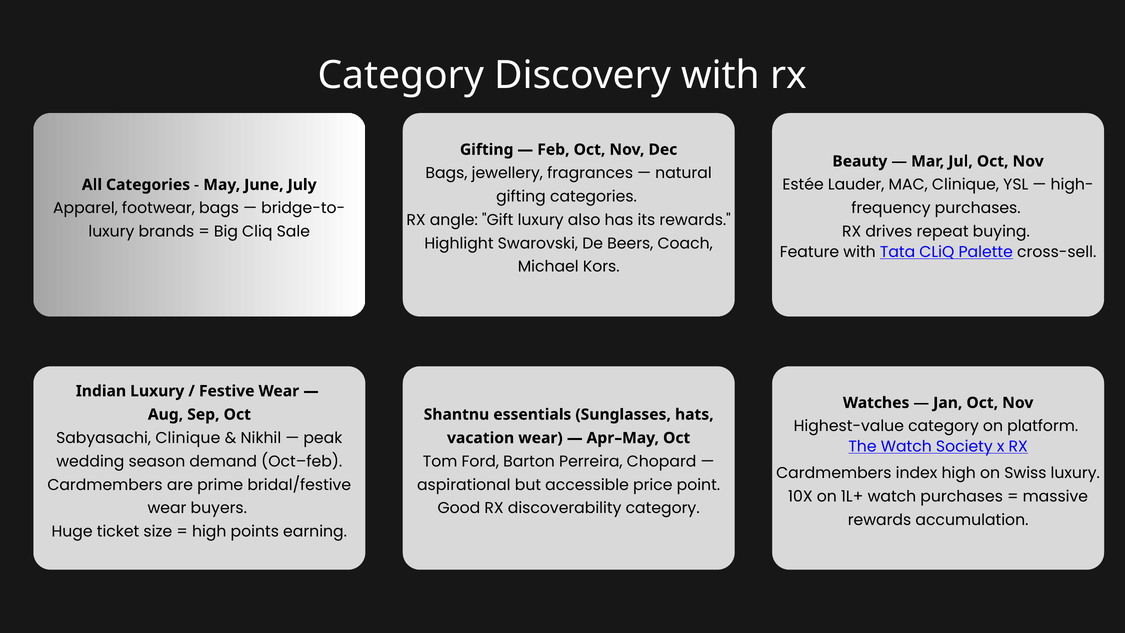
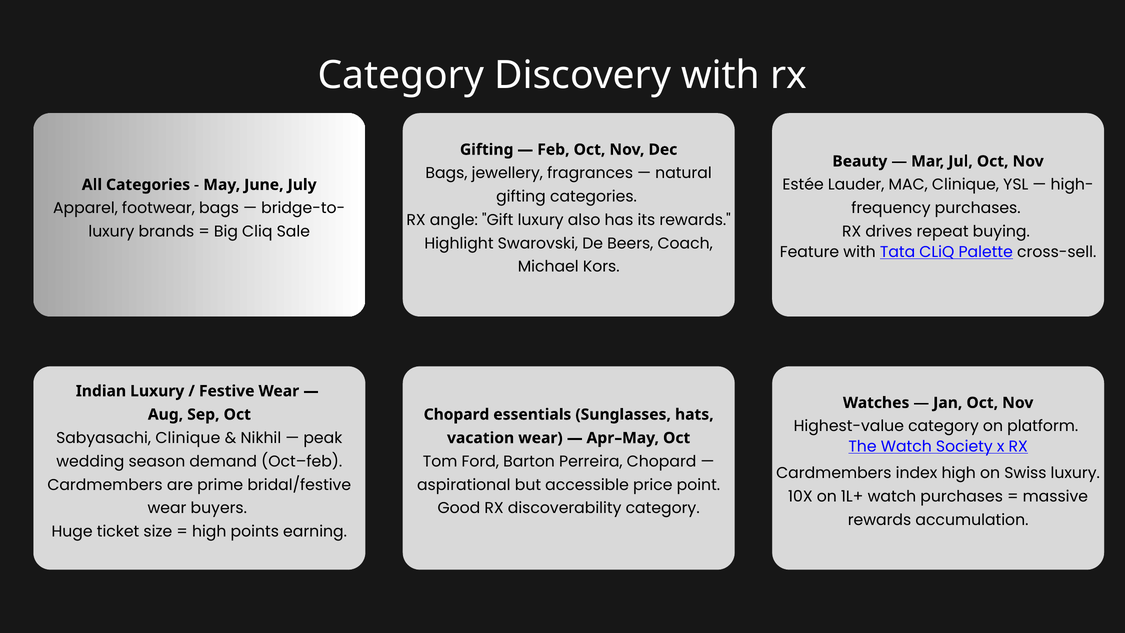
Shantnu at (456, 414): Shantnu -> Chopard
